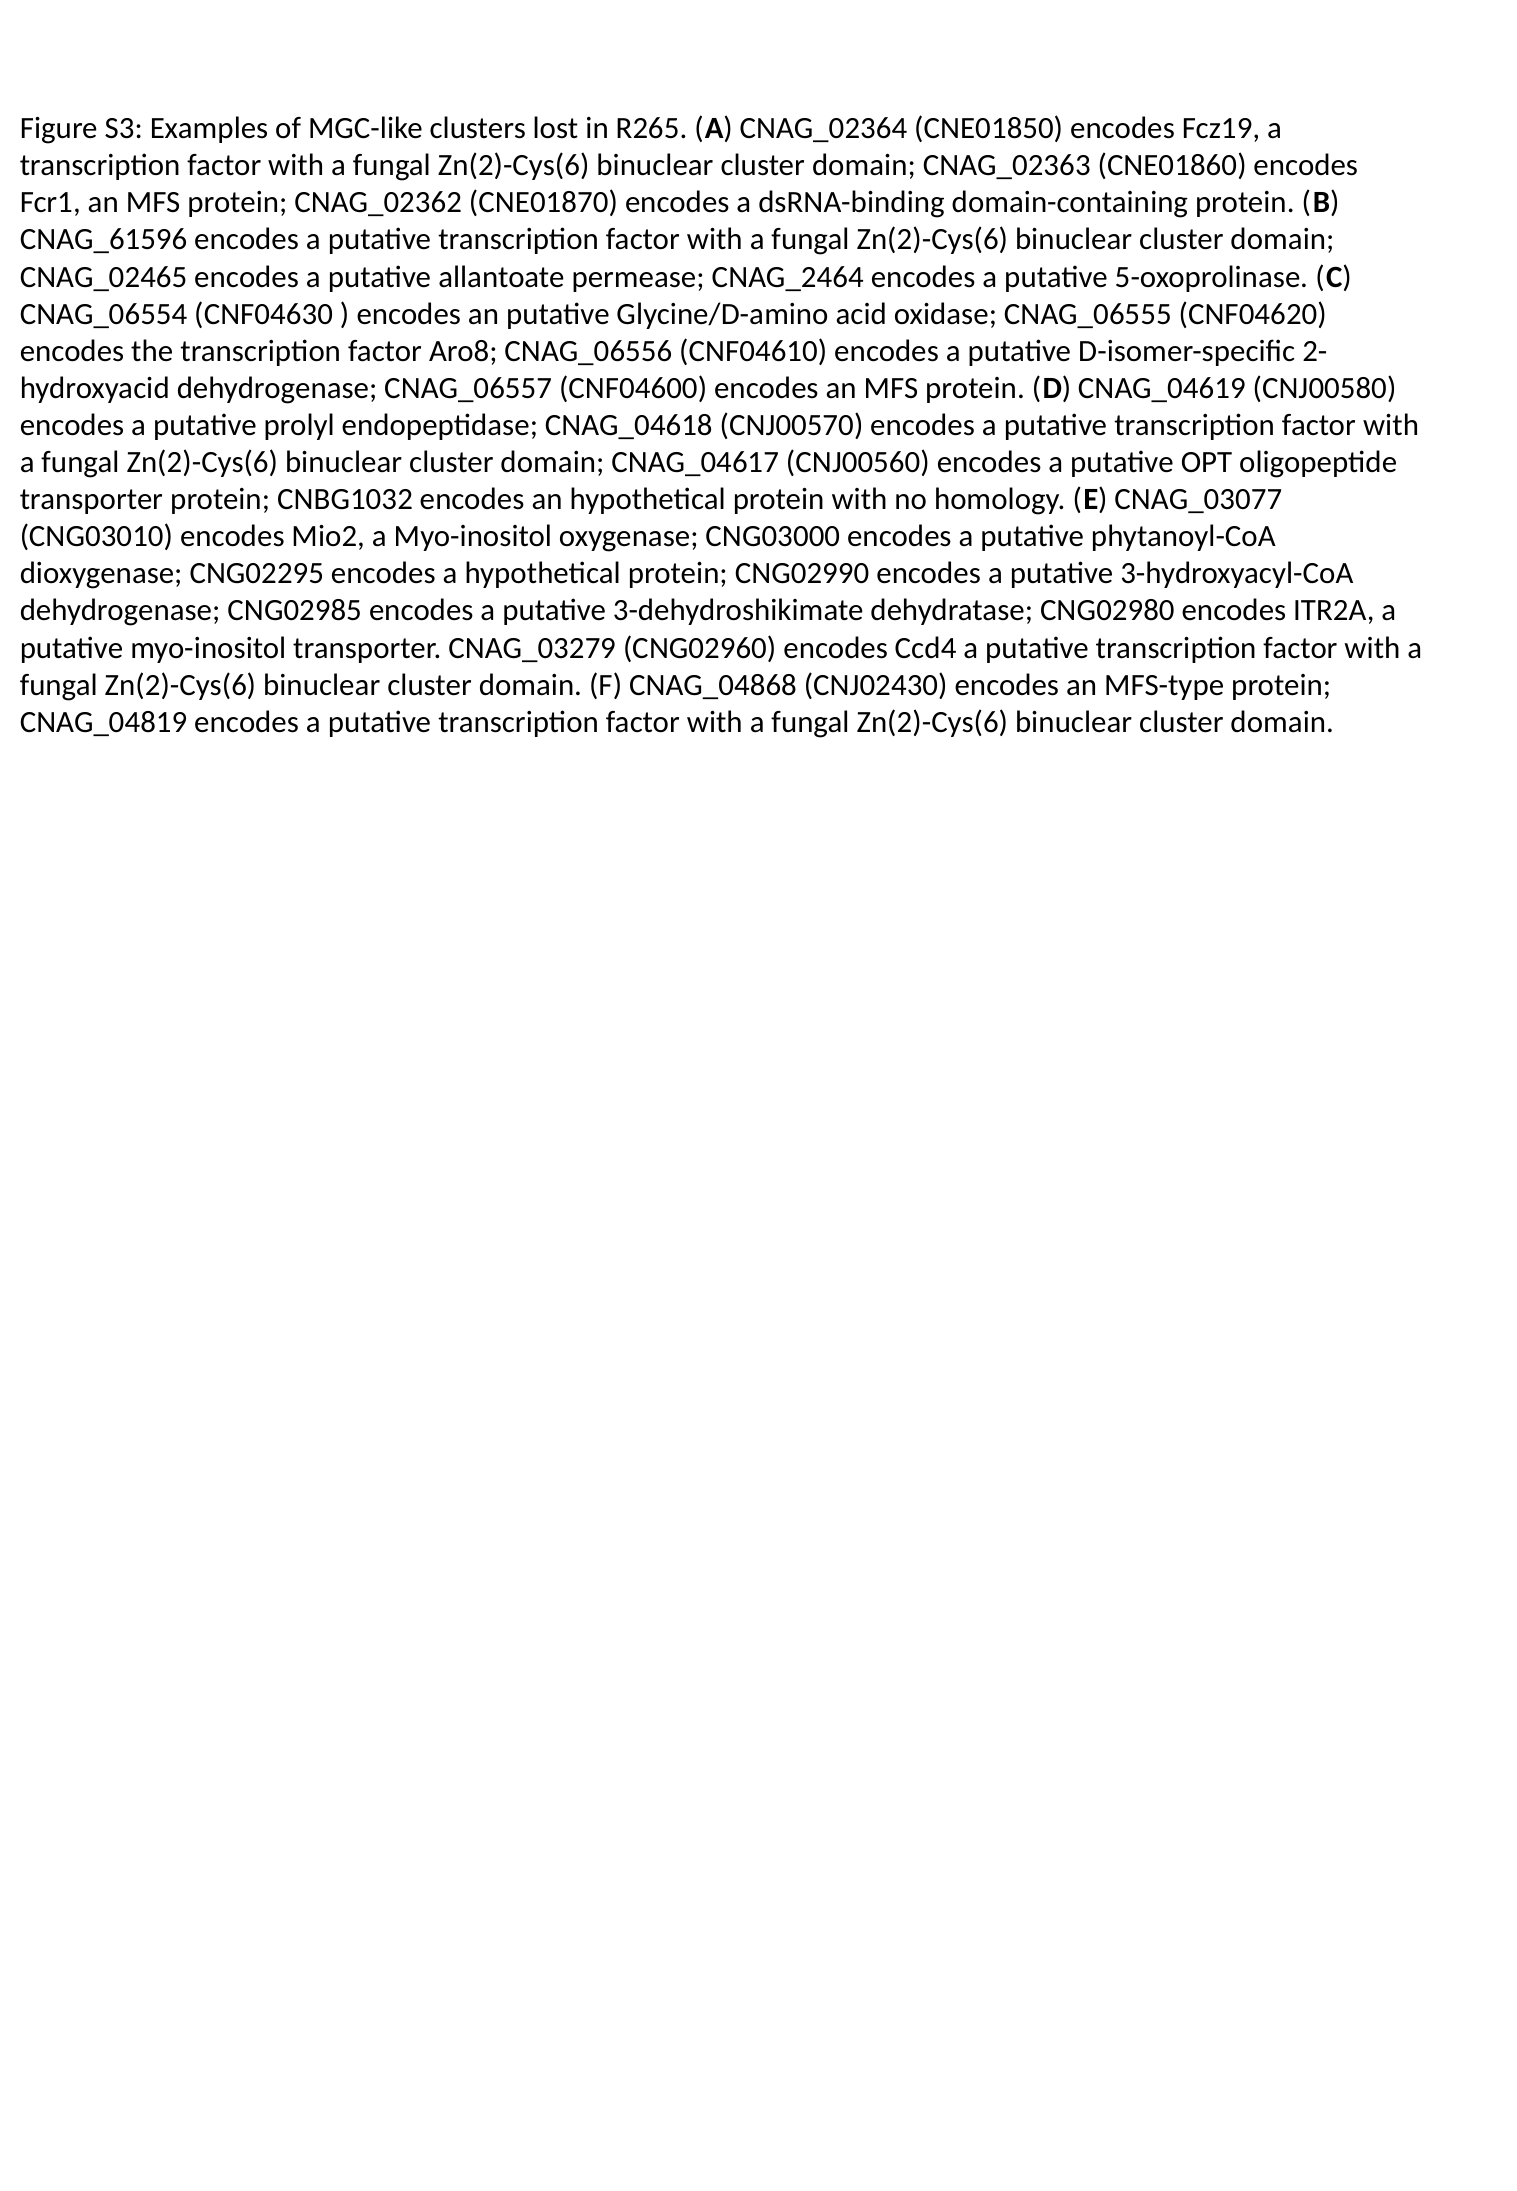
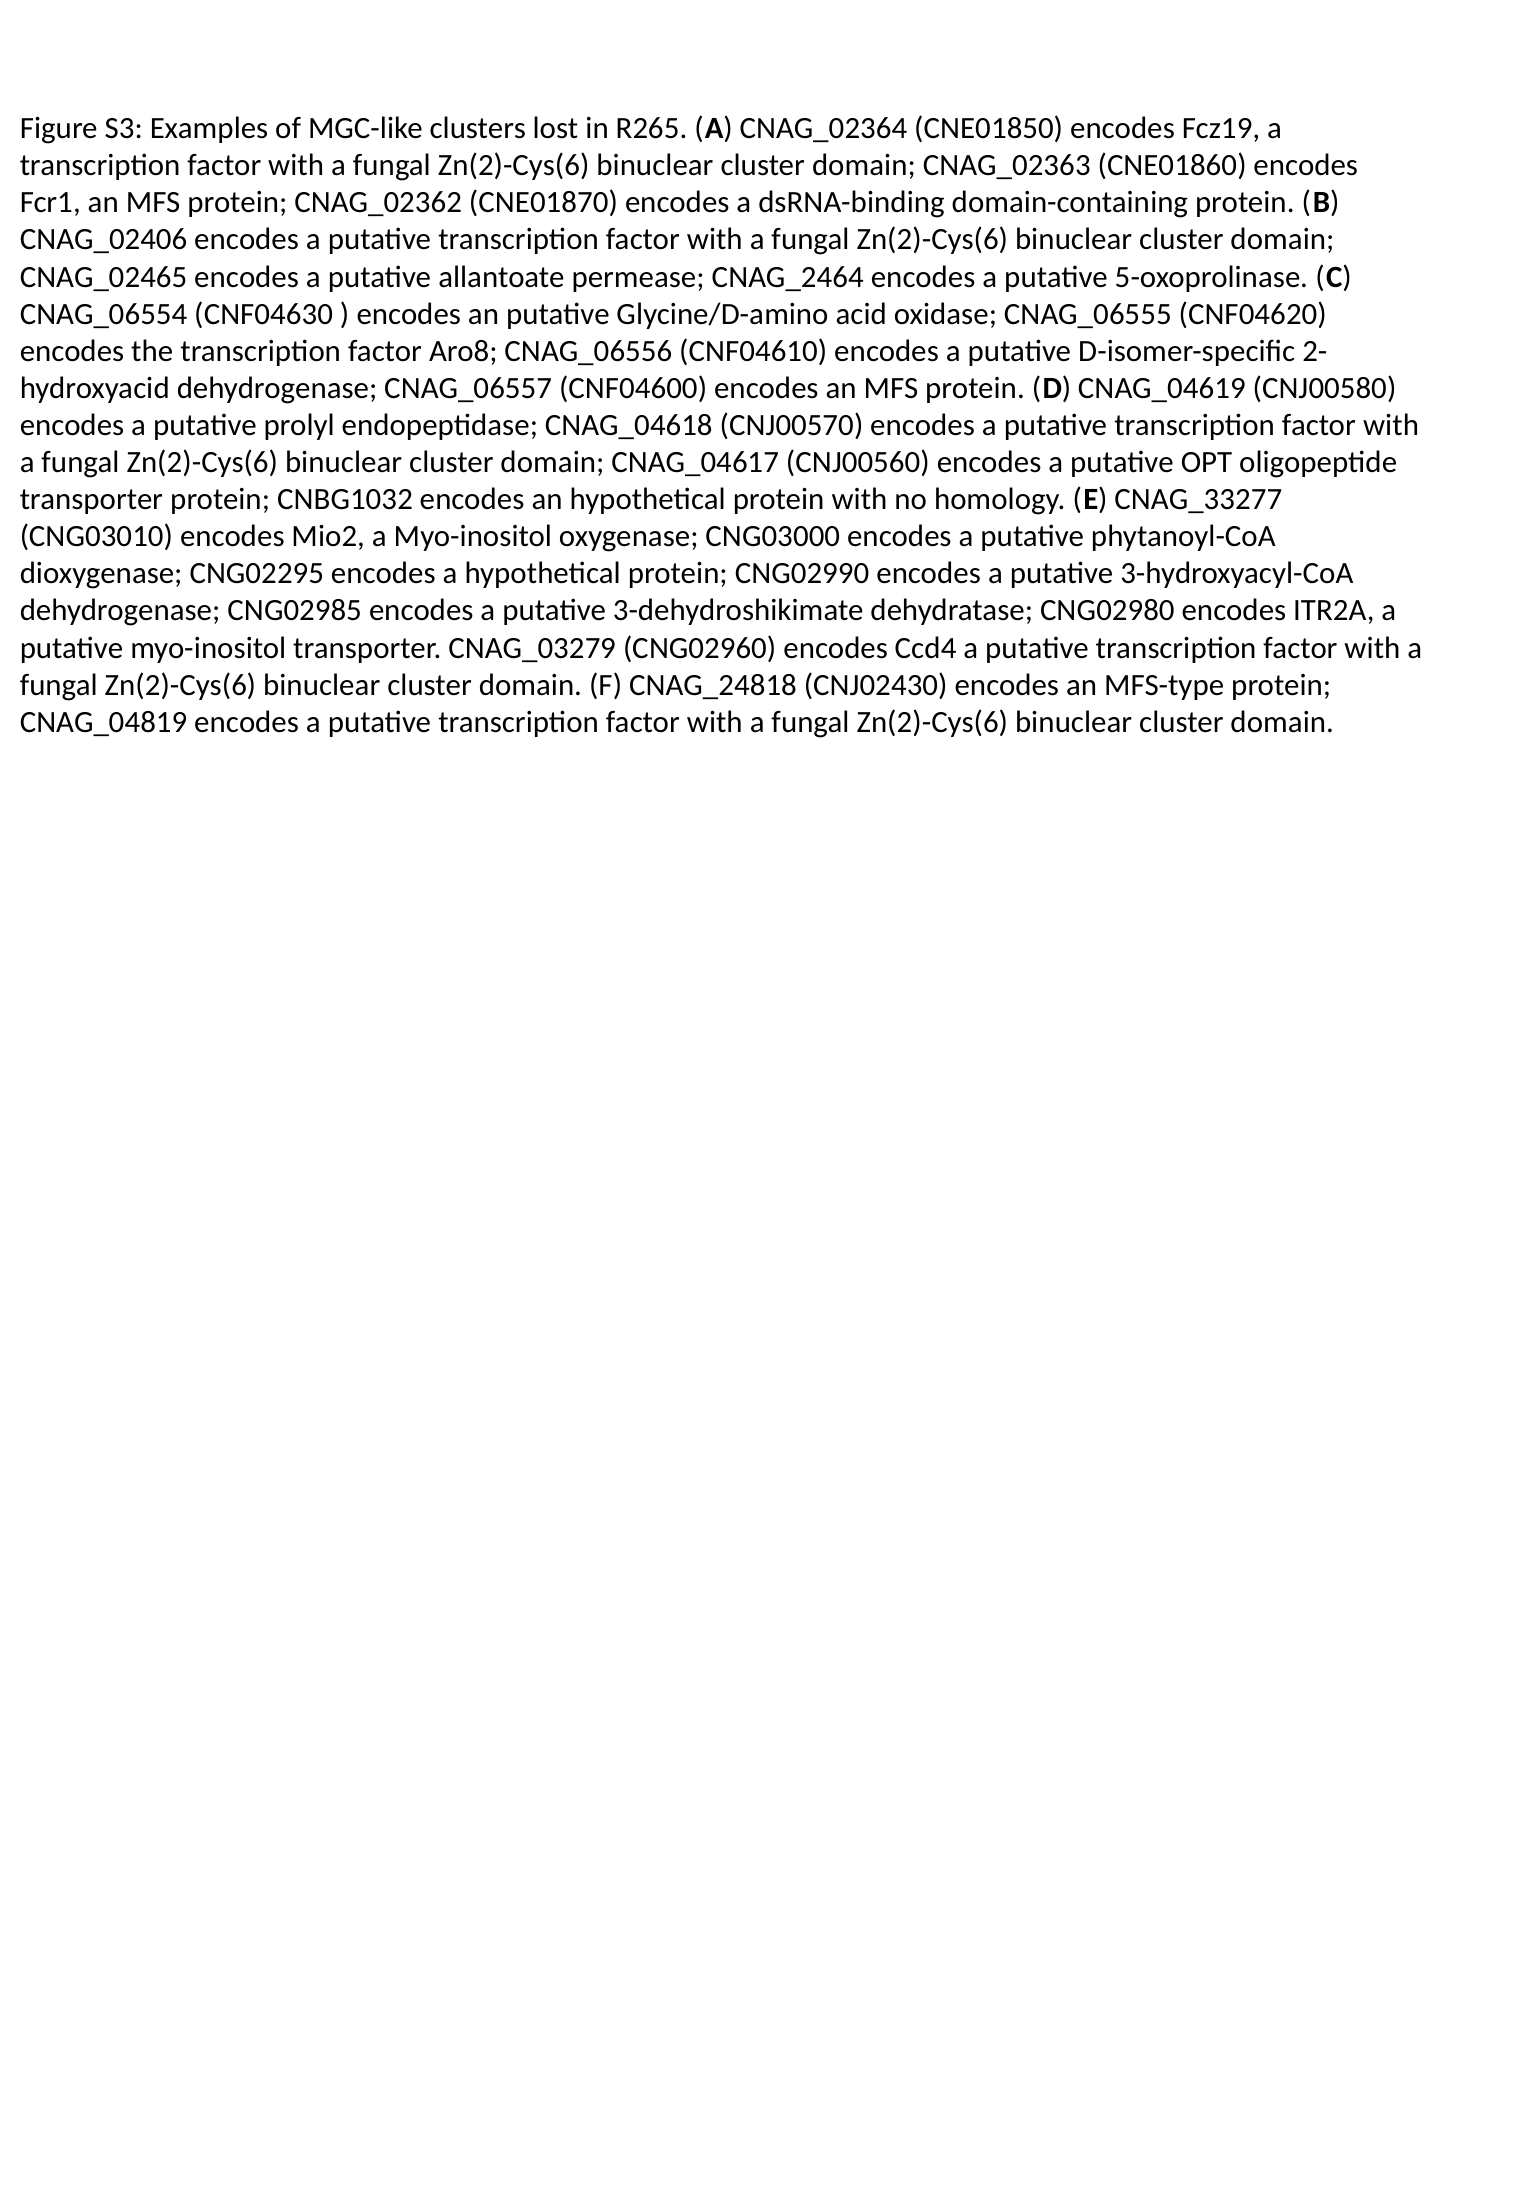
CNAG_61596: CNAG_61596 -> CNAG_02406
CNAG_03077: CNAG_03077 -> CNAG_33277
CNAG_04868: CNAG_04868 -> CNAG_24818
